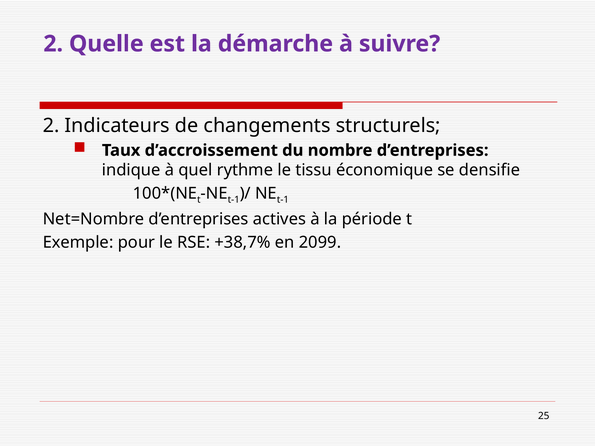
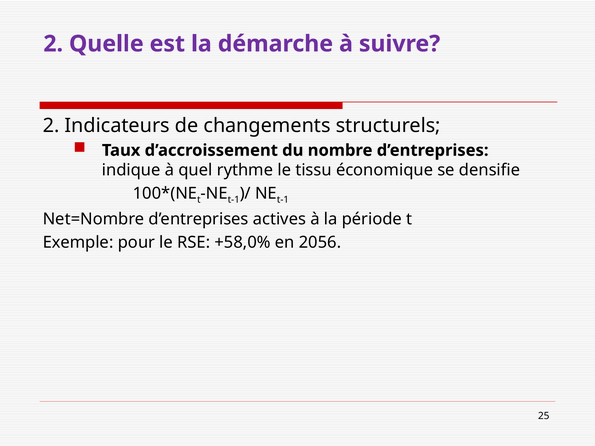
+38,7%: +38,7% -> +58,0%
2099: 2099 -> 2056
